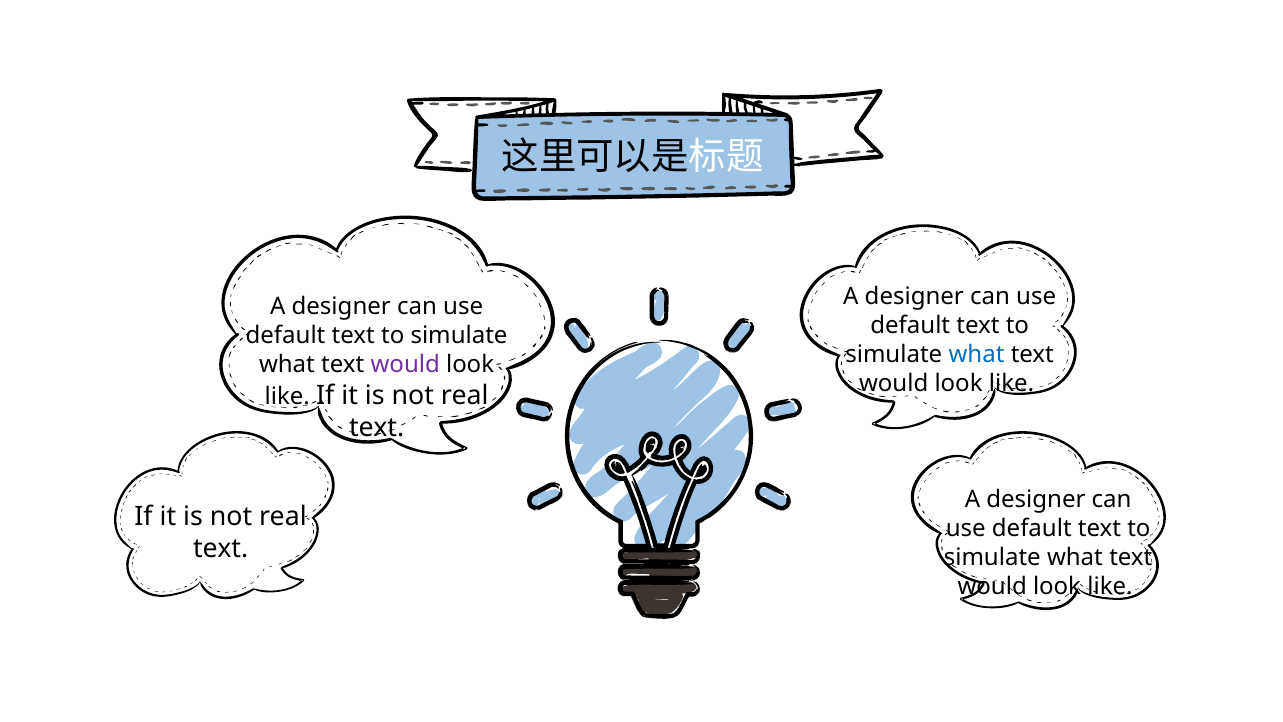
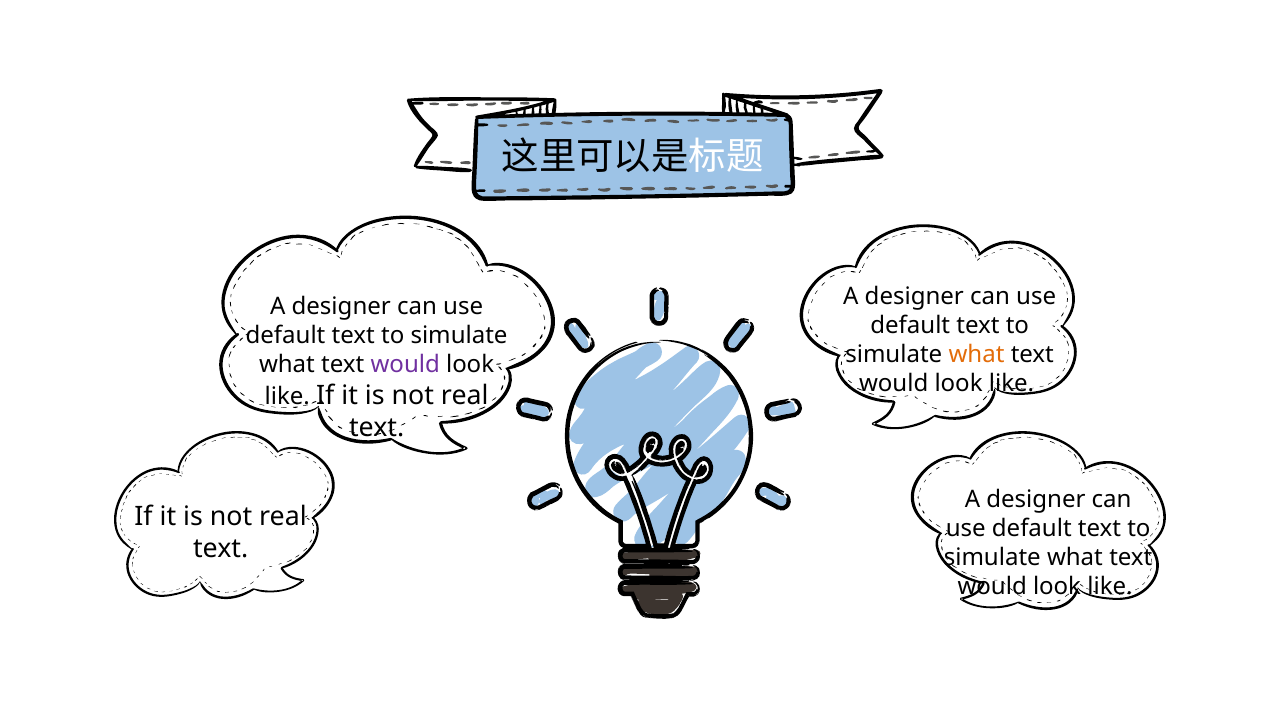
what at (977, 355) colour: blue -> orange
